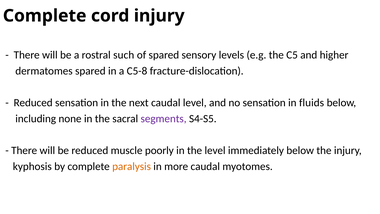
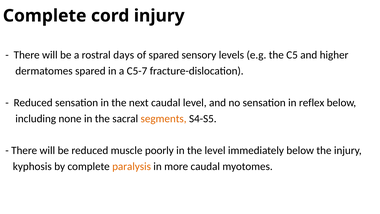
such: such -> days
C5-8: C5-8 -> C5-7
fluids: fluids -> reflex
segments colour: purple -> orange
